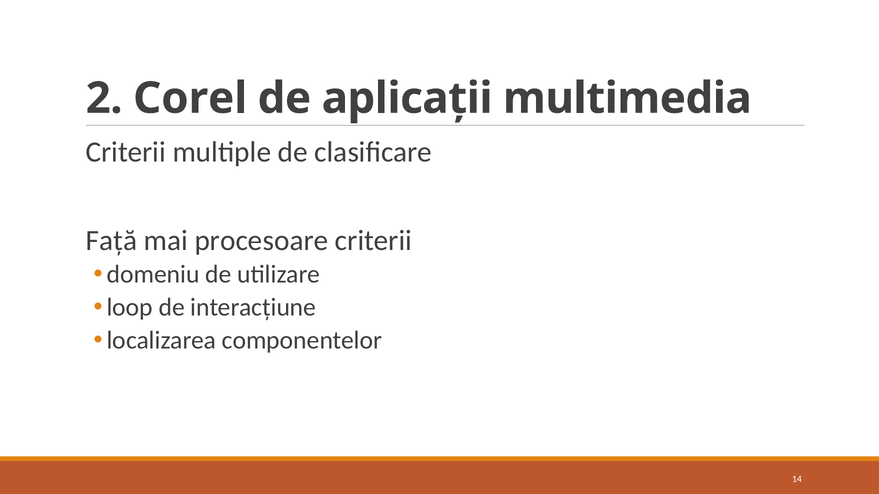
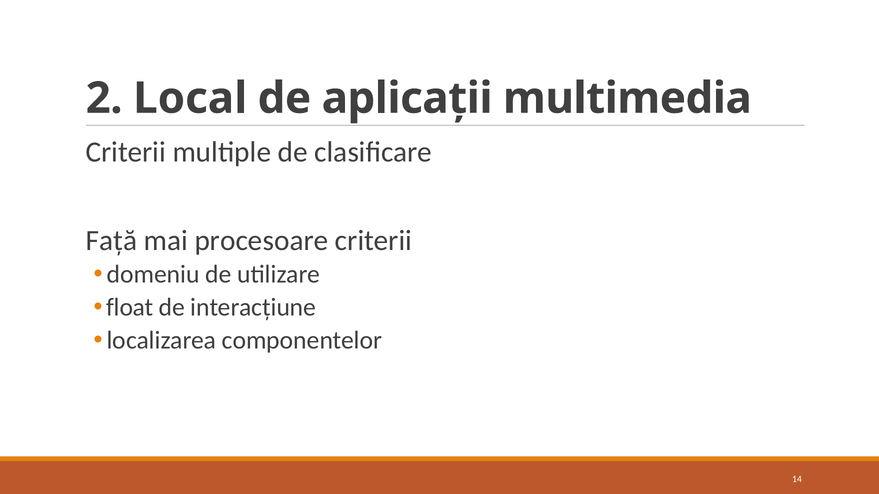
Corel: Corel -> Local
loop: loop -> float
